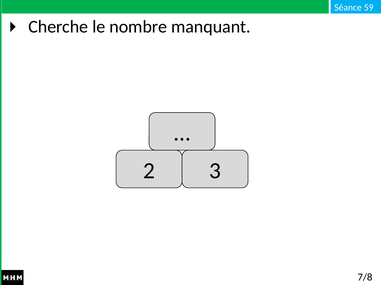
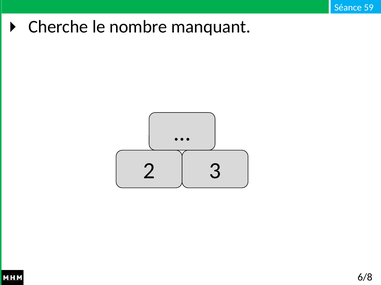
7/8: 7/8 -> 6/8
